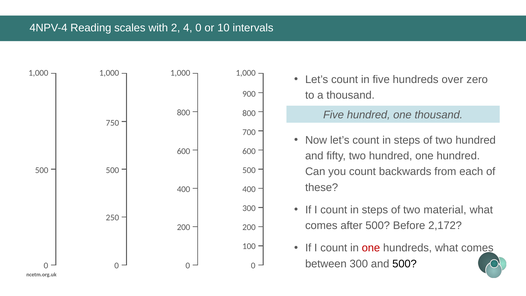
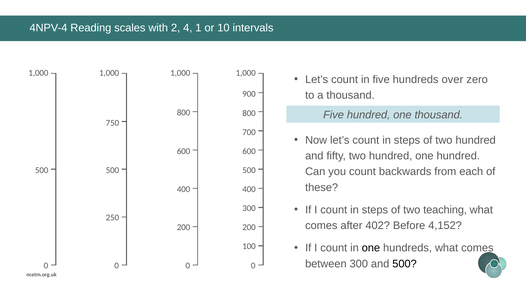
4 0: 0 -> 1
material: material -> teaching
after 500: 500 -> 402
2,172: 2,172 -> 4,152
one at (371, 248) colour: red -> black
